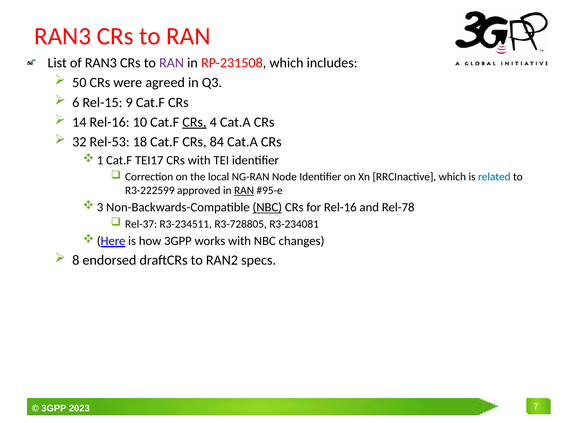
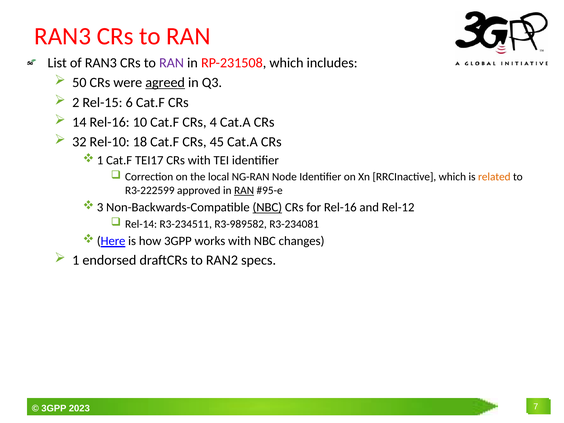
agreed underline: none -> present
6: 6 -> 2
9: 9 -> 6
CRs at (194, 122) underline: present -> none
Rel-53: Rel-53 -> Rel-10
84: 84 -> 45
related colour: blue -> orange
Rel-78: Rel-78 -> Rel-12
Rel-37: Rel-37 -> Rel-14
R3-728805: R3-728805 -> R3-989582
8: 8 -> 1
